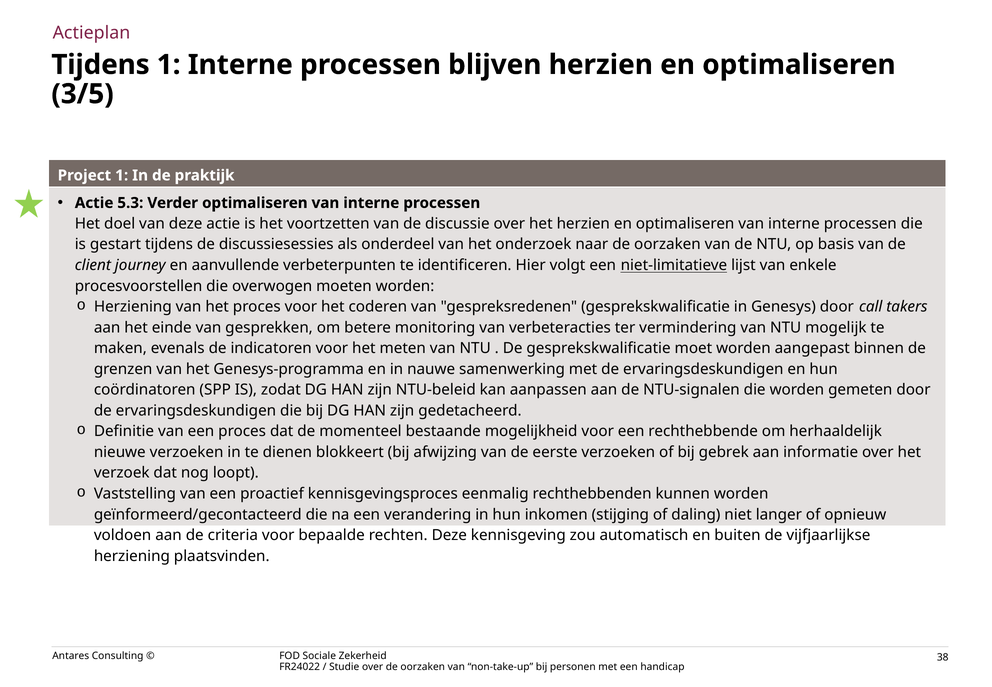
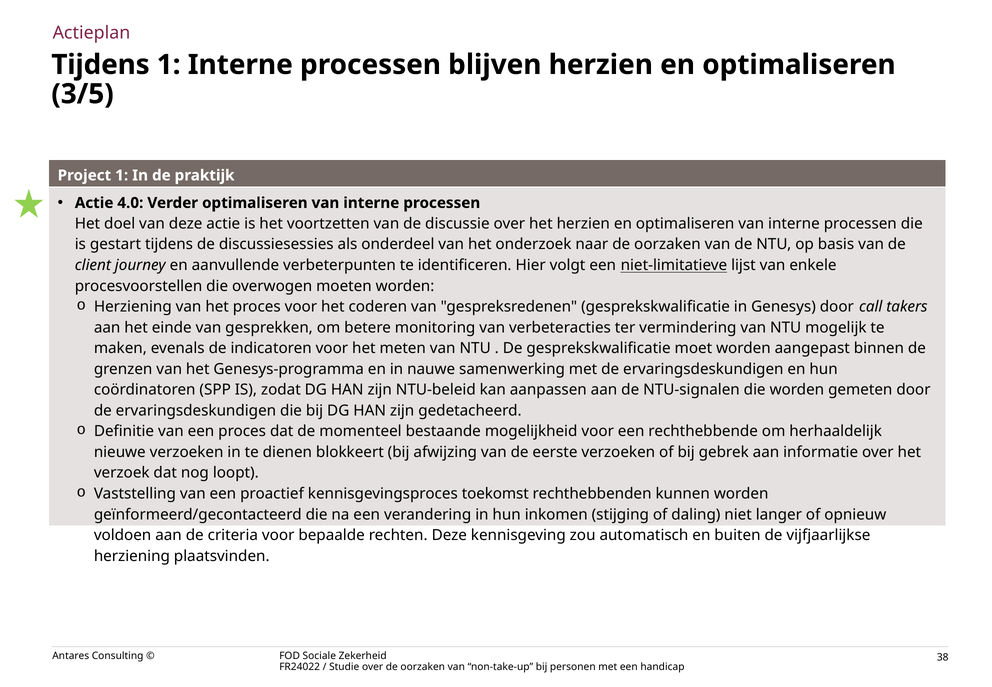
5.3: 5.3 -> 4.0
eenmalig: eenmalig -> toekomst
